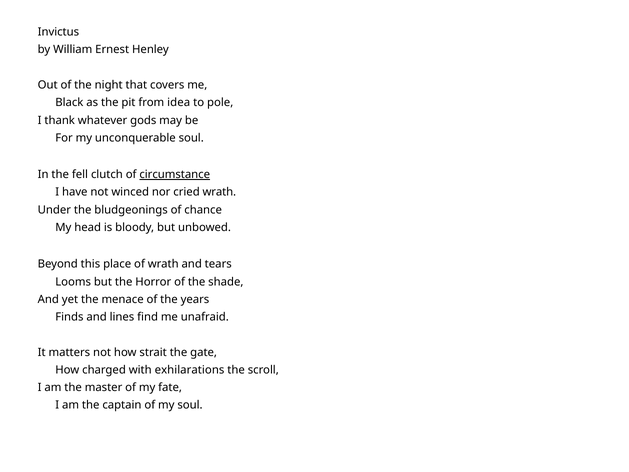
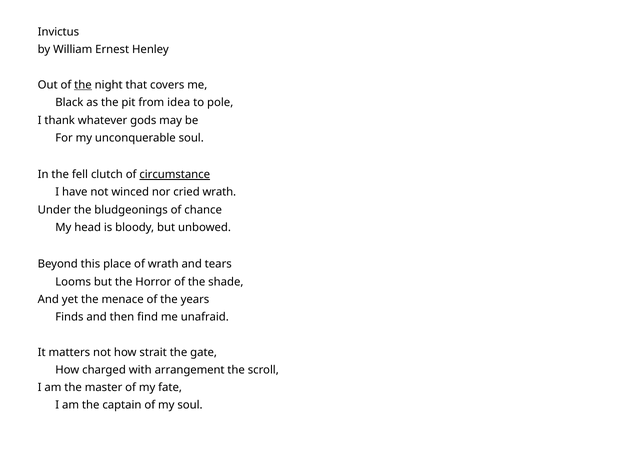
the at (83, 85) underline: none -> present
lines: lines -> then
exhilarations: exhilarations -> arrangement
